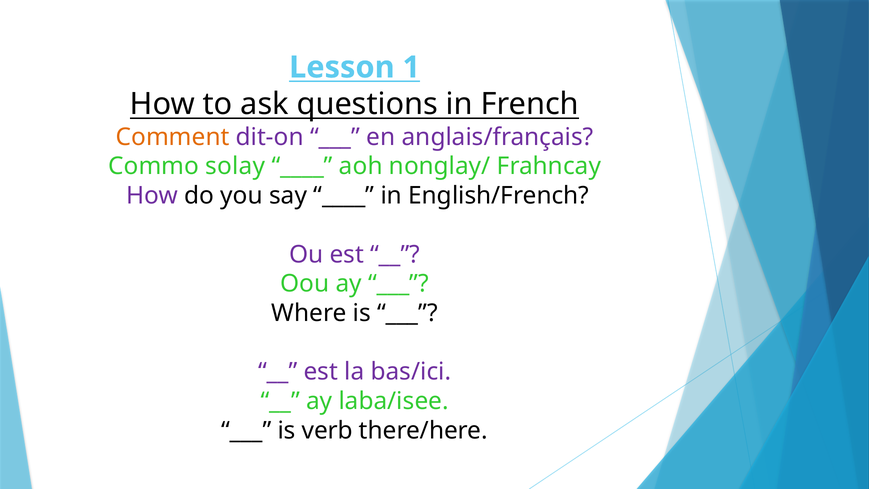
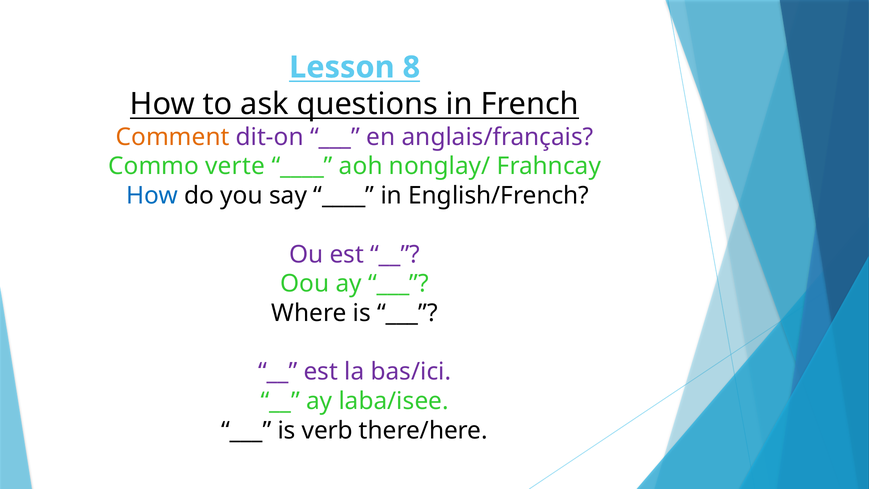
1: 1 -> 8
solay: solay -> verte
How at (152, 196) colour: purple -> blue
